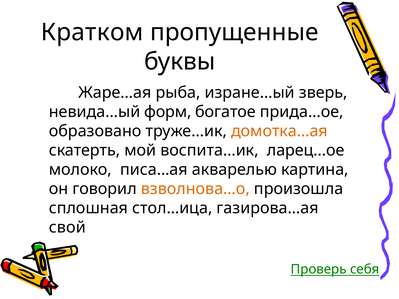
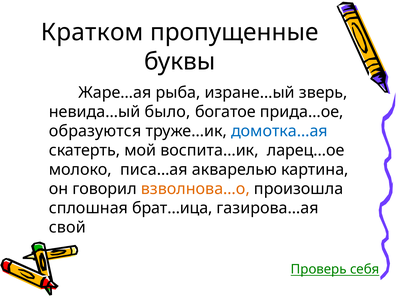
форм: форм -> было
образовано: образовано -> образуются
домотка…ая colour: orange -> blue
стол…ица: стол…ица -> брат…ица
